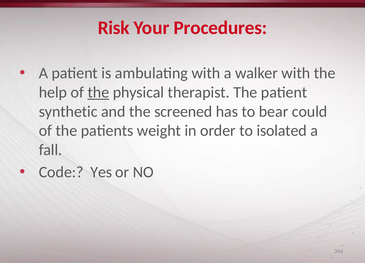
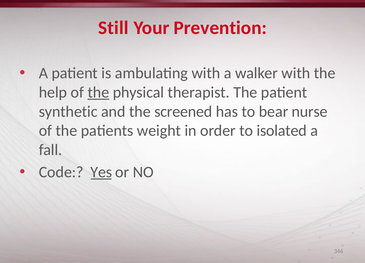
Risk: Risk -> Still
Procedures: Procedures -> Prevention
could: could -> nurse
Yes underline: none -> present
